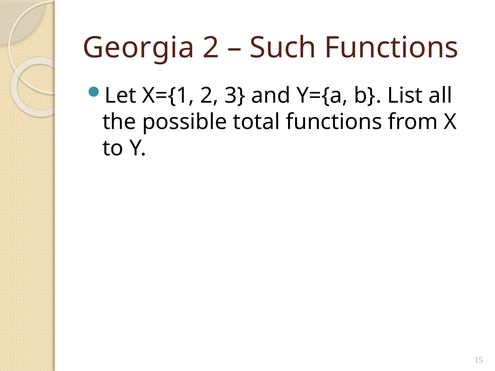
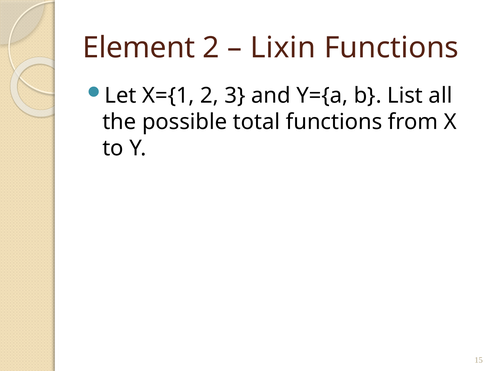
Georgia: Georgia -> Element
Such: Such -> Lixin
